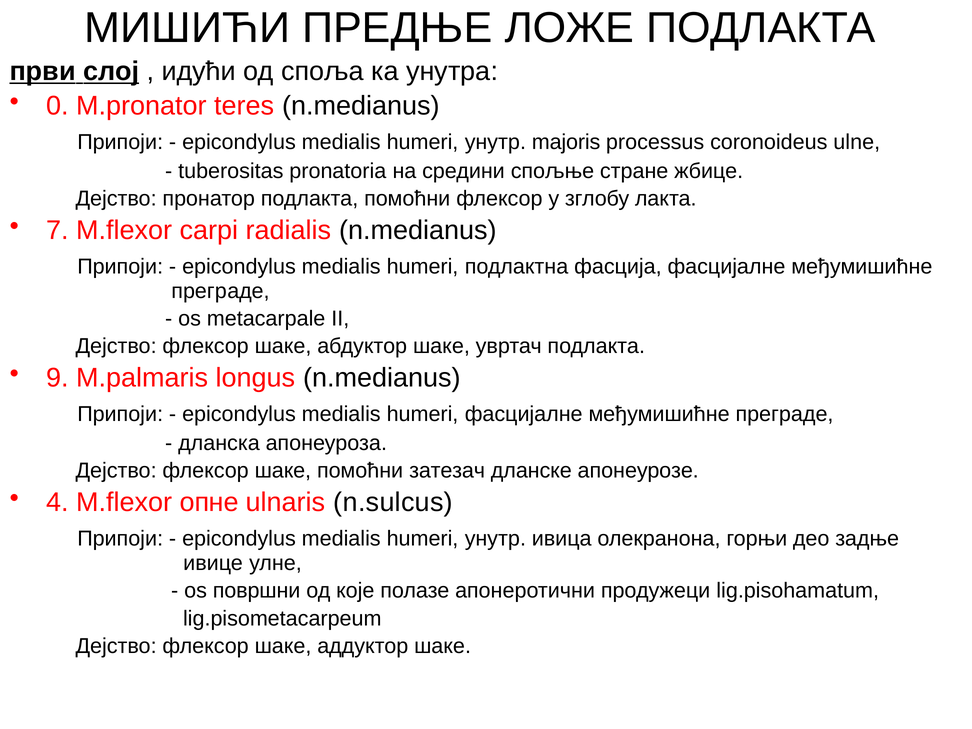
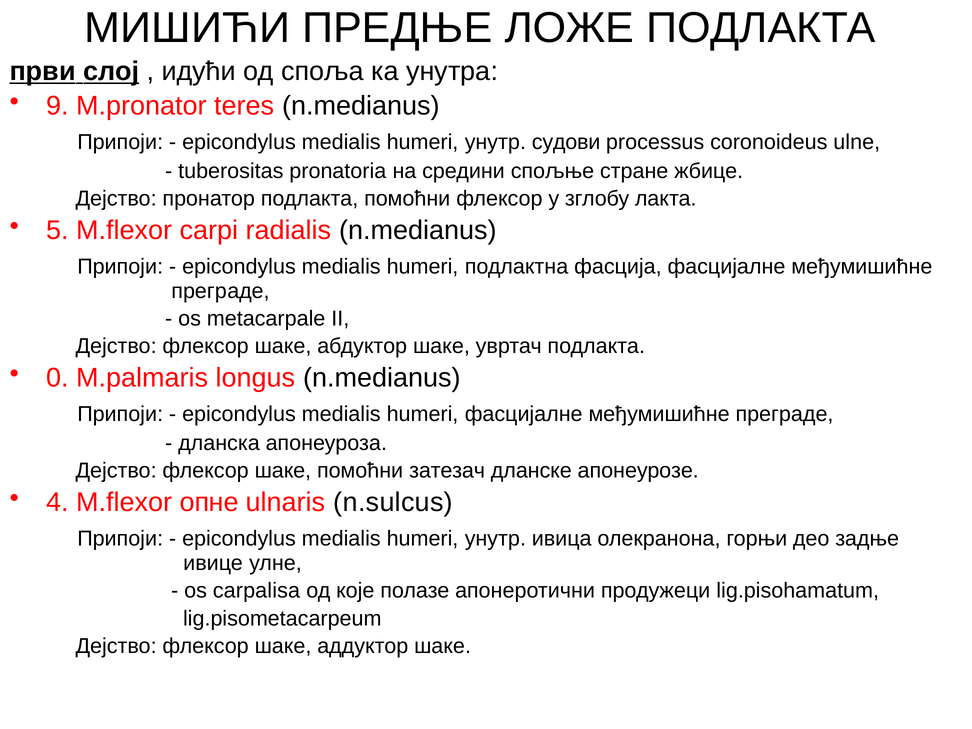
0: 0 -> 9
majoris: majoris -> судови
7: 7 -> 5
9: 9 -> 0
површни: површни -> carpalisa
